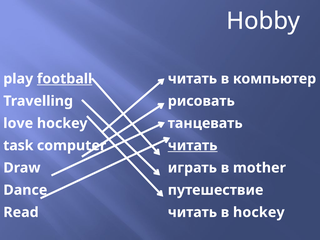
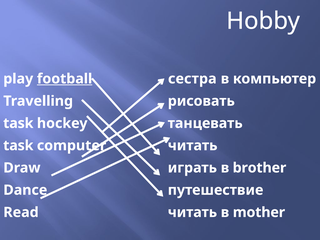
читать at (192, 79): читать -> сестра
love at (18, 123): love -> task
читать at (193, 146) underline: present -> none
mother: mother -> brother
в hockey: hockey -> mother
